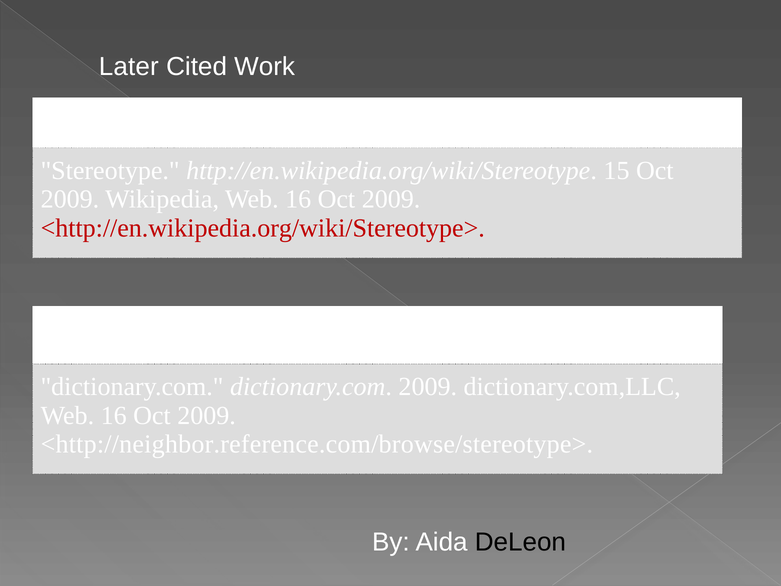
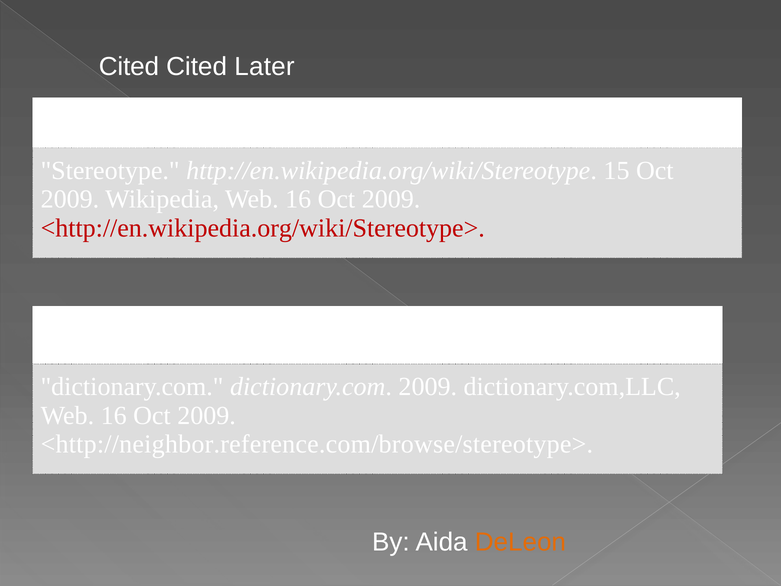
Later at (129, 67): Later -> Cited
Work: Work -> Later
DeLeon colour: black -> orange
